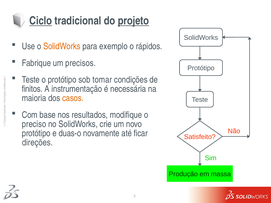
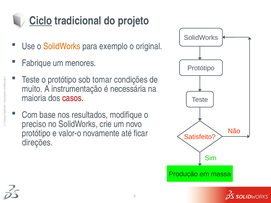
projeto underline: present -> none
rápidos: rápidos -> original
precisos: precisos -> menores
finitos: finitos -> muito
casos colour: orange -> red
duas-o: duas-o -> valor-o
